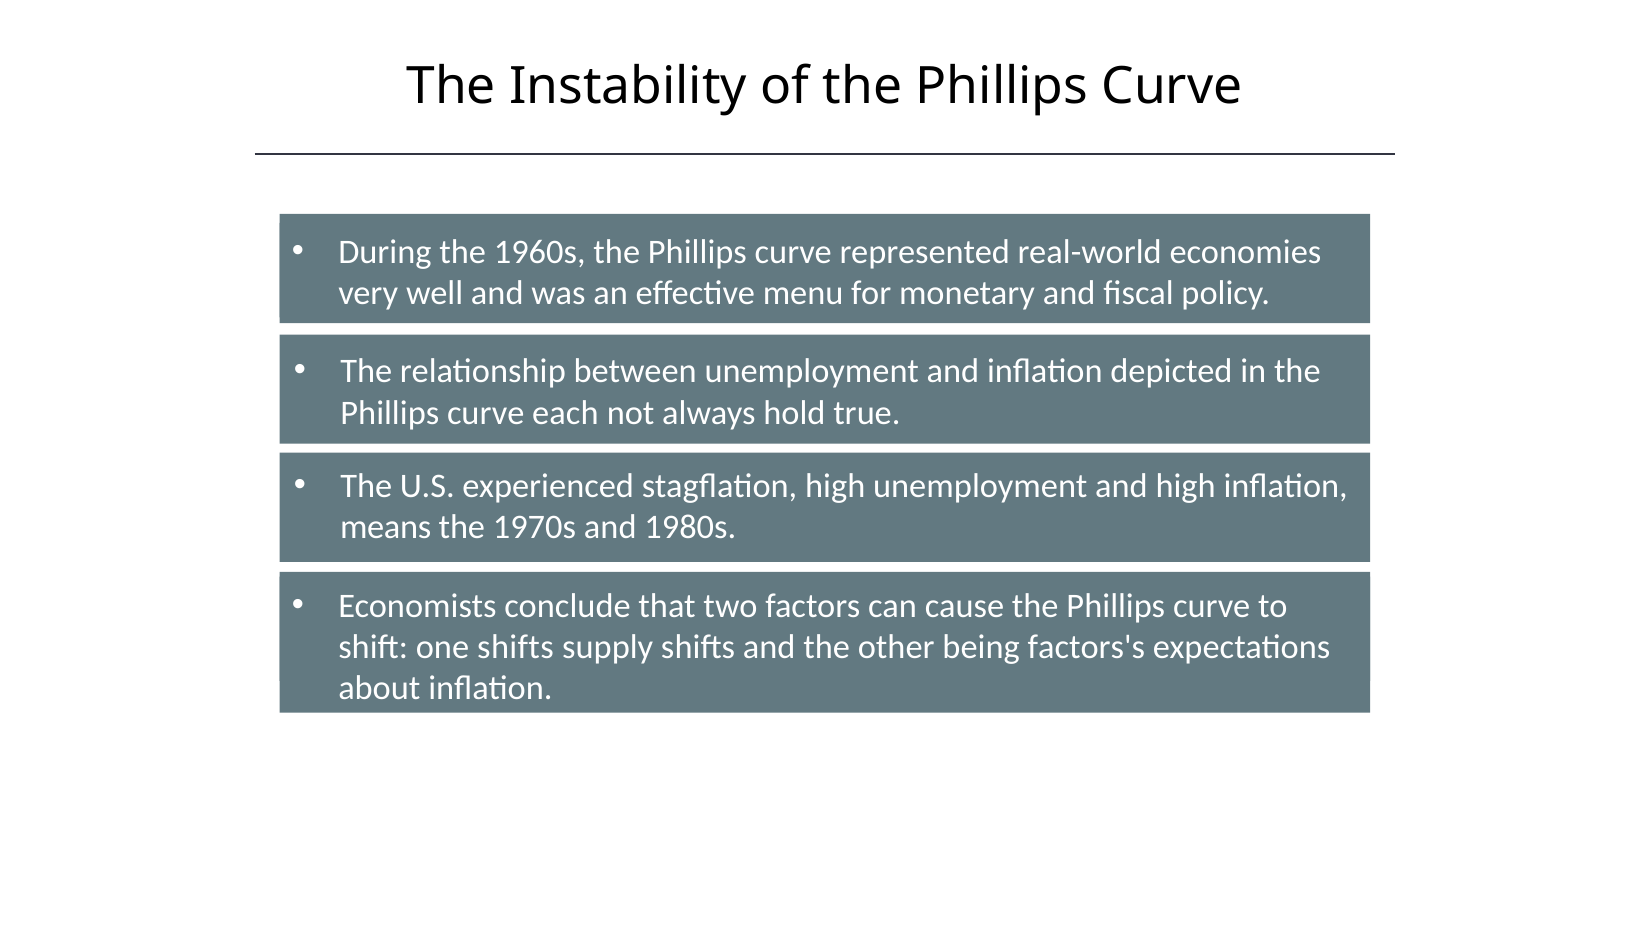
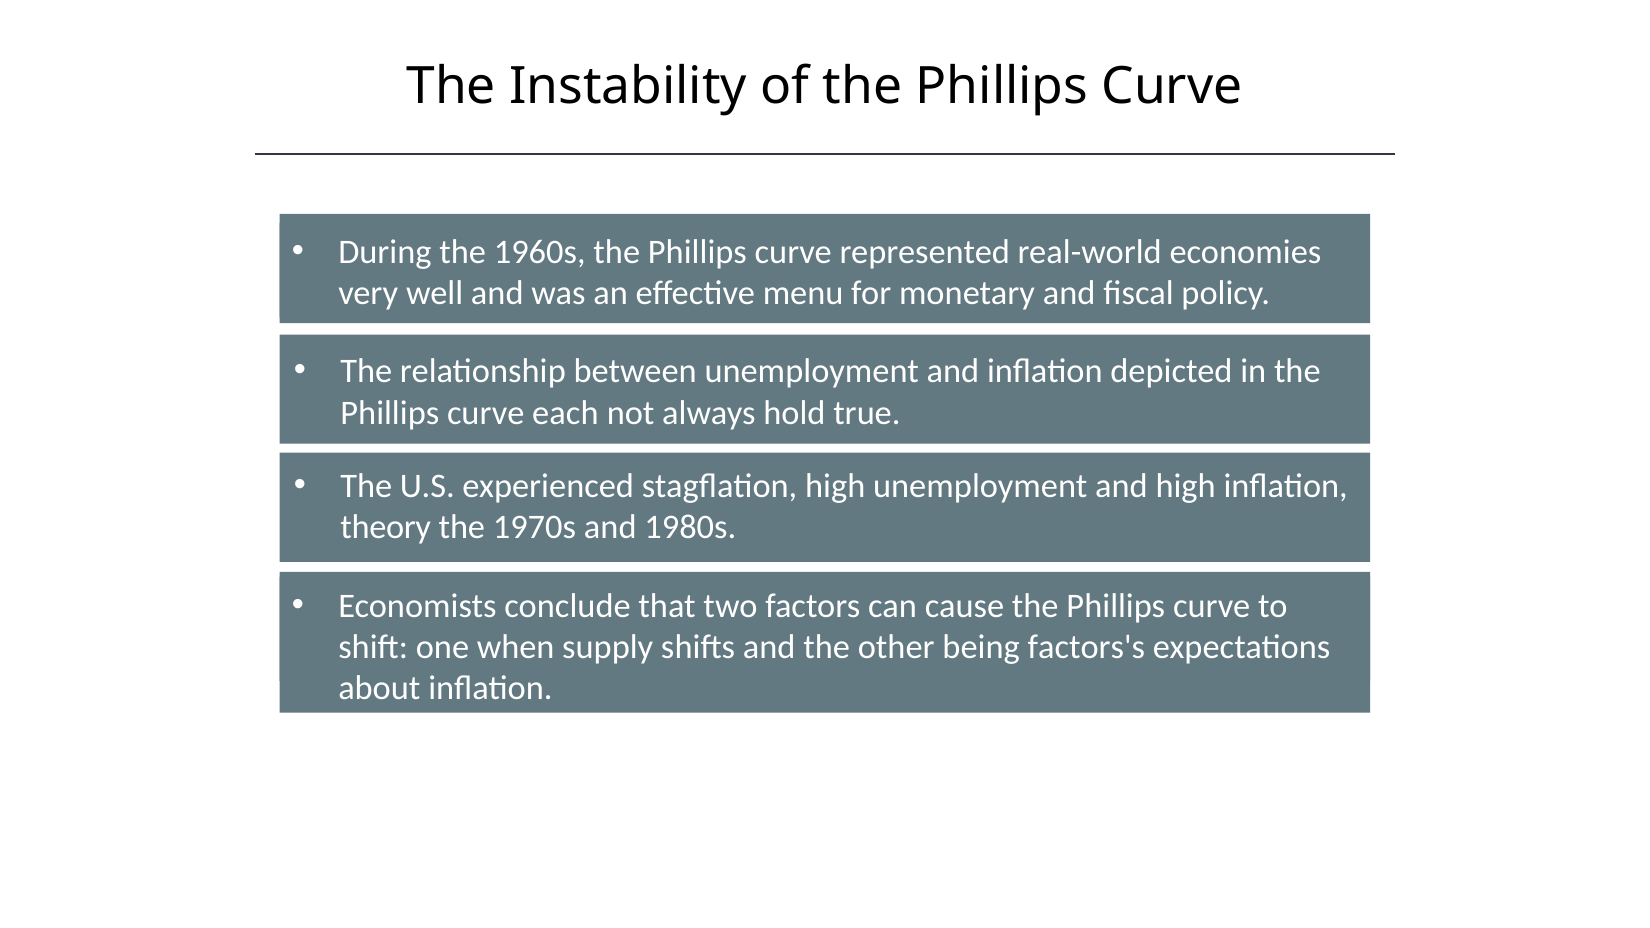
means: means -> theory
one shifts: shifts -> when
